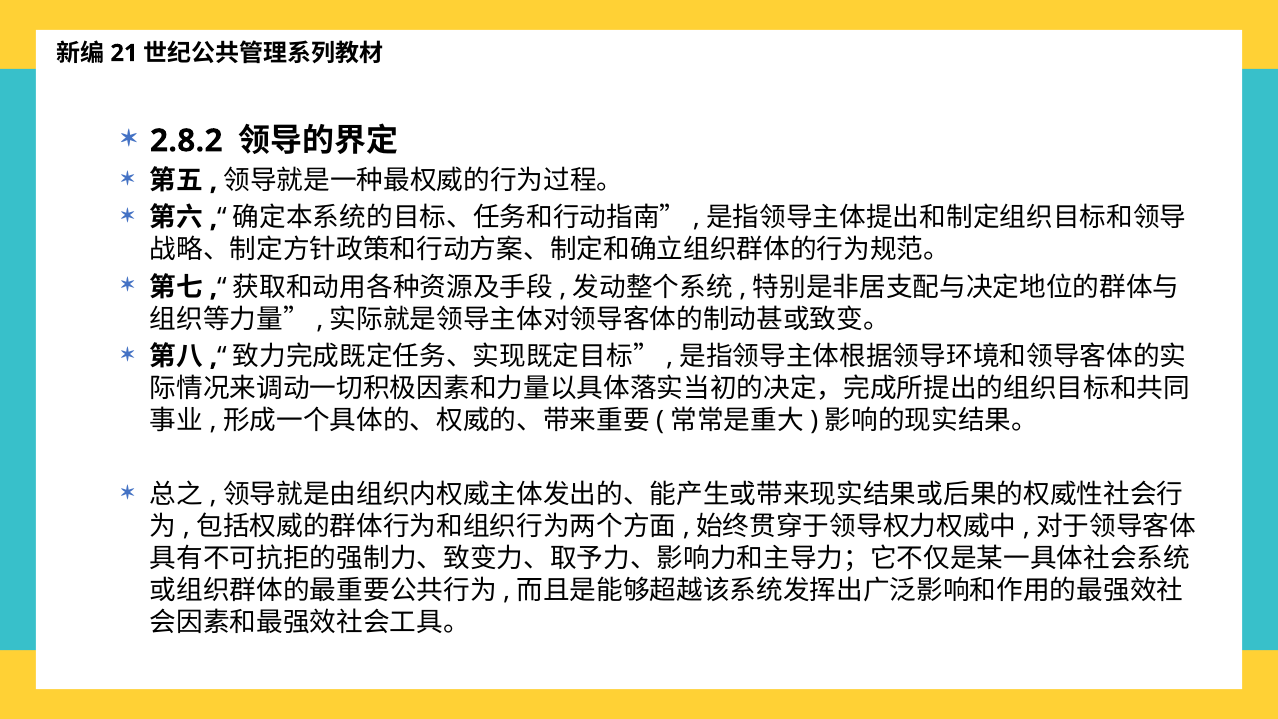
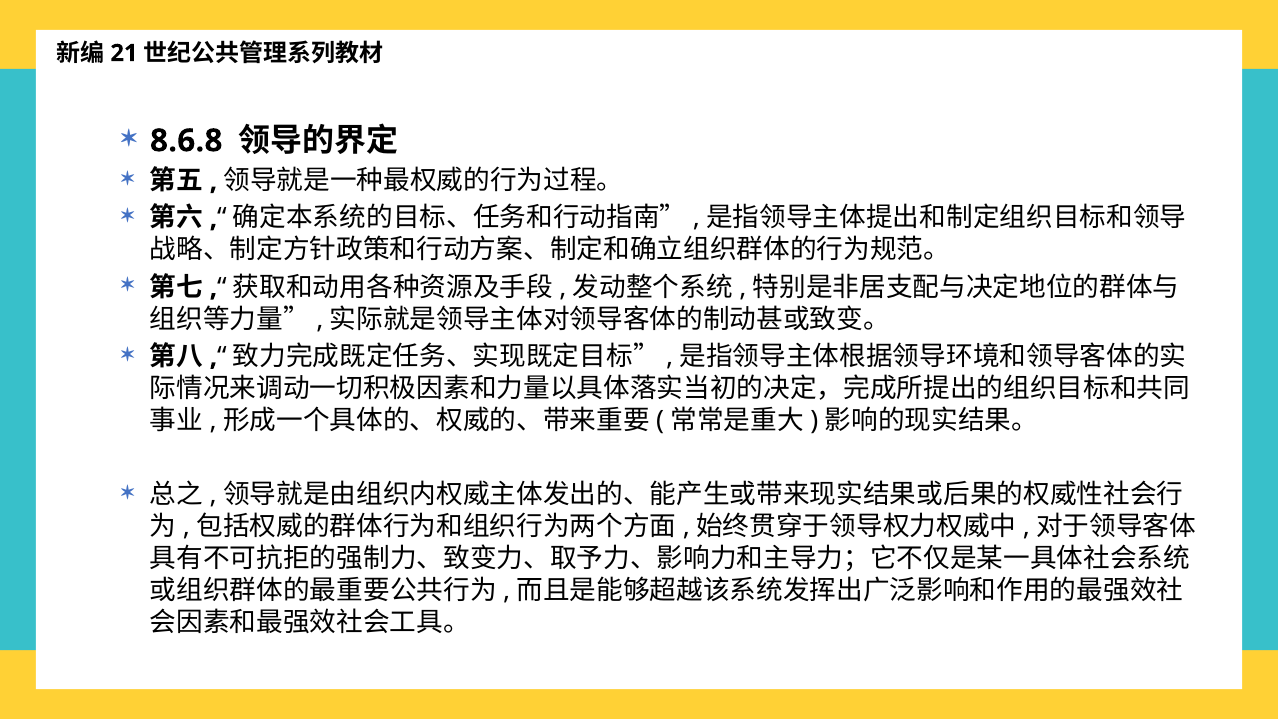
2.8.2: 2.8.2 -> 8.6.8
